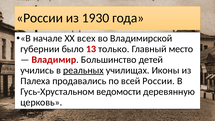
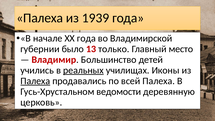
России at (40, 18): России -> Палеха
1930: 1930 -> 1939
XX всех: всех -> года
Палеха at (35, 81) underline: none -> present
всей России: России -> Палеха
